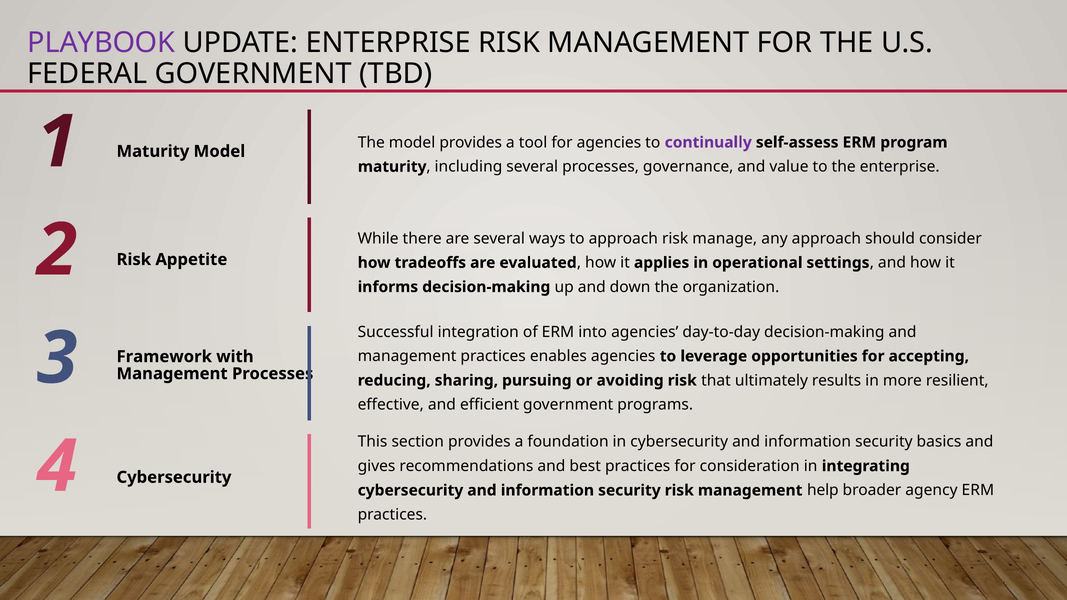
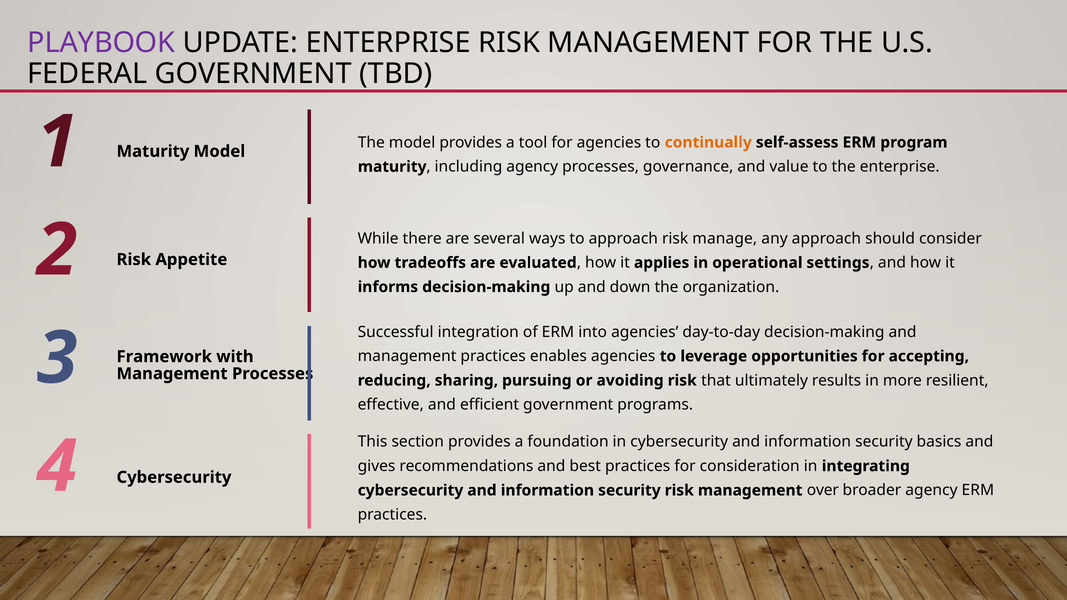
continually colour: purple -> orange
including several: several -> agency
help: help -> over
